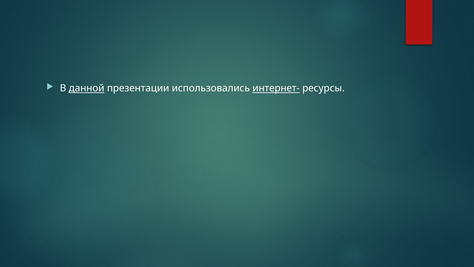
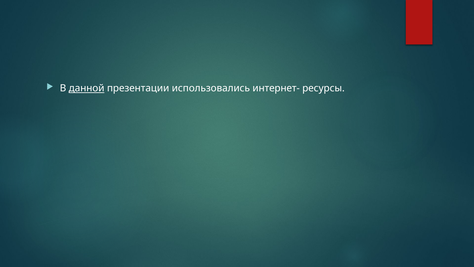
интернет- underline: present -> none
